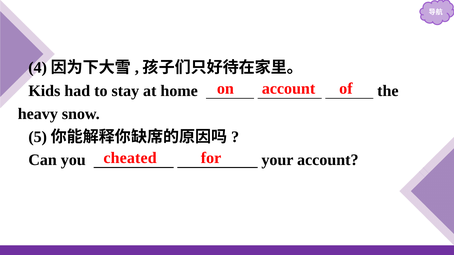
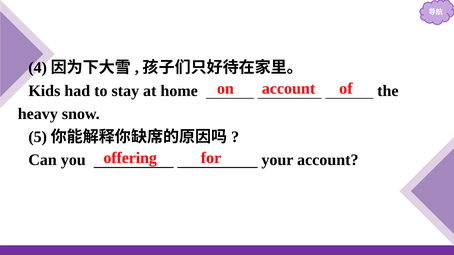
cheated: cheated -> offering
